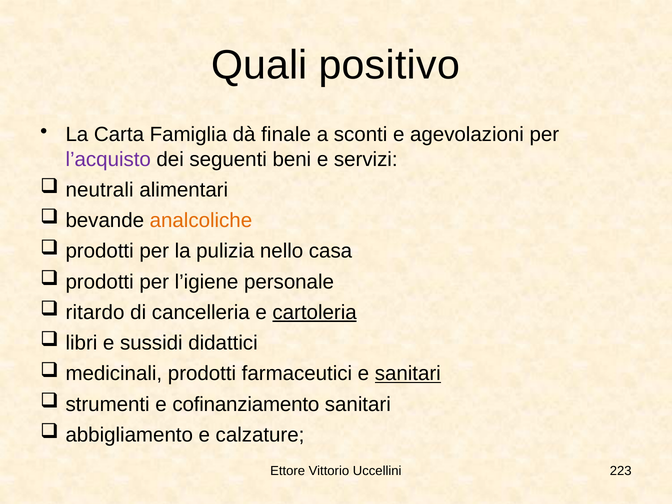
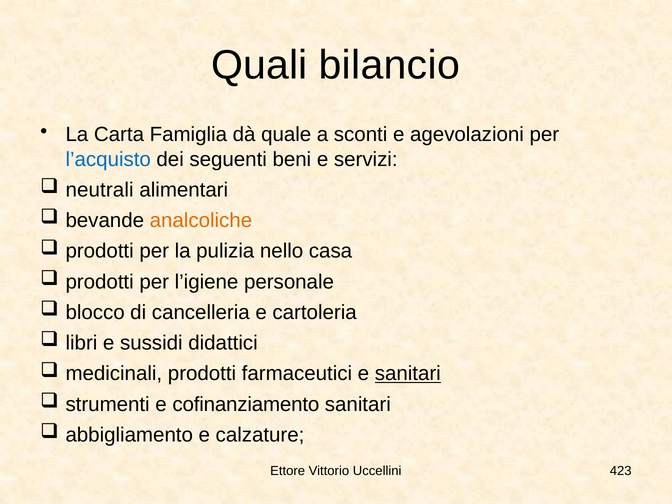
positivo: positivo -> bilancio
finale: finale -> quale
l’acquisto colour: purple -> blue
ritardo: ritardo -> blocco
cartoleria underline: present -> none
223: 223 -> 423
